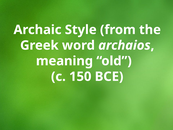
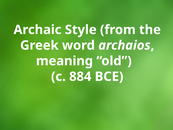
150: 150 -> 884
